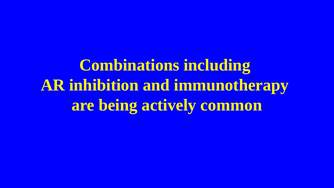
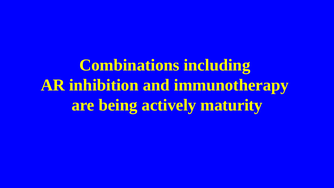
common: common -> maturity
